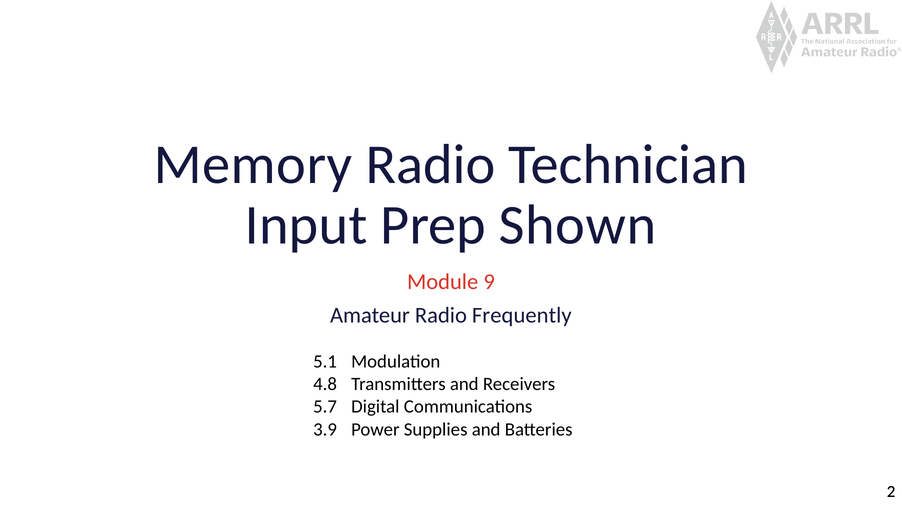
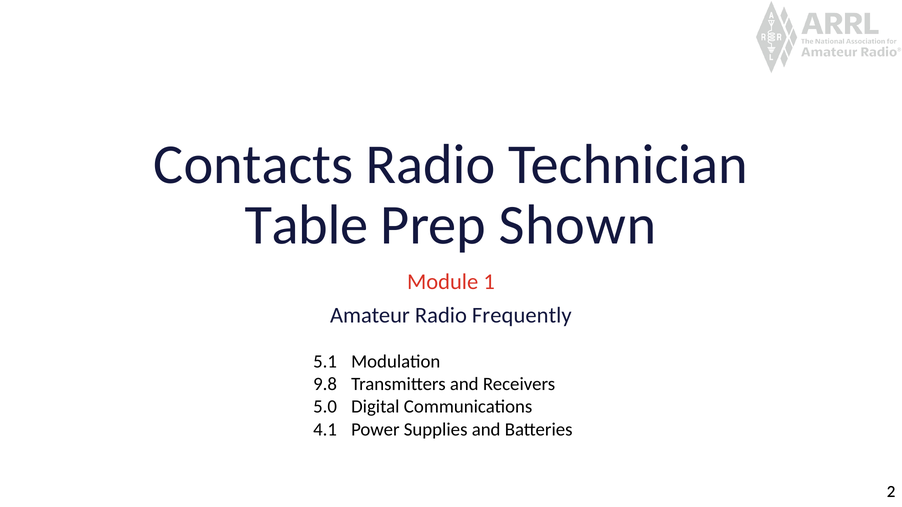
Memory: Memory -> Contacts
Input: Input -> Table
9: 9 -> 1
4.8: 4.8 -> 9.8
5.7: 5.7 -> 5.0
3.9: 3.9 -> 4.1
